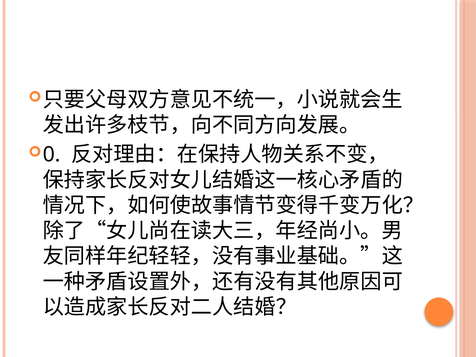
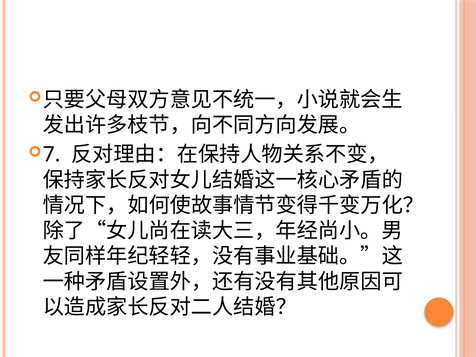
0: 0 -> 7
